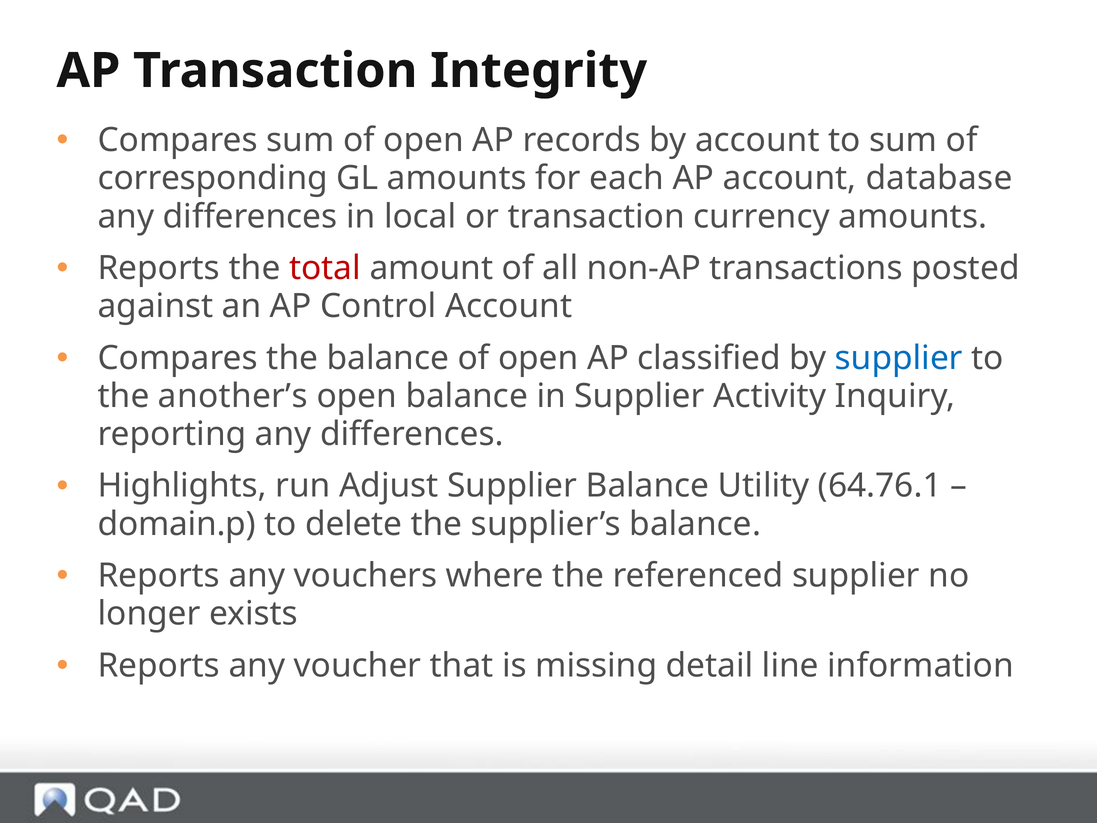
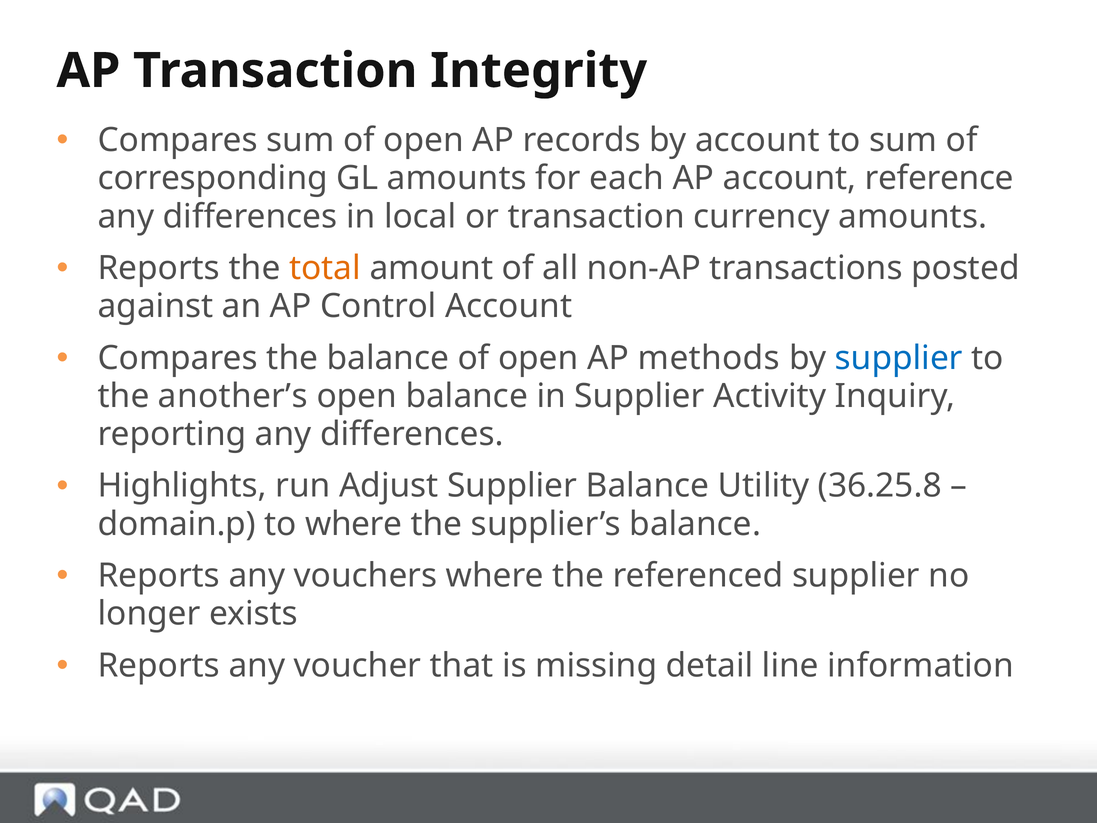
database: database -> reference
total colour: red -> orange
classified: classified -> methods
64.76.1: 64.76.1 -> 36.25.8
to delete: delete -> where
